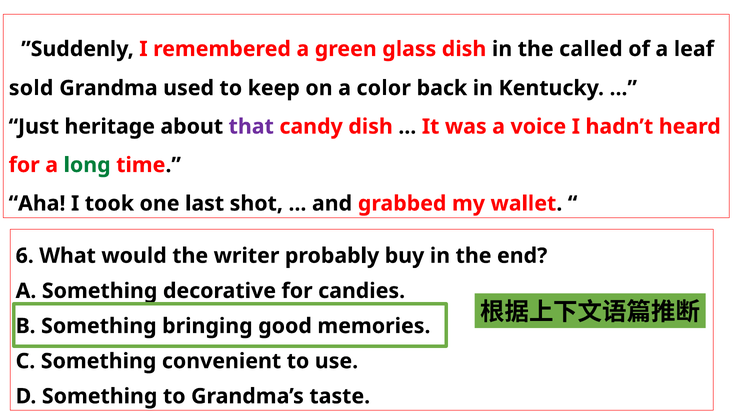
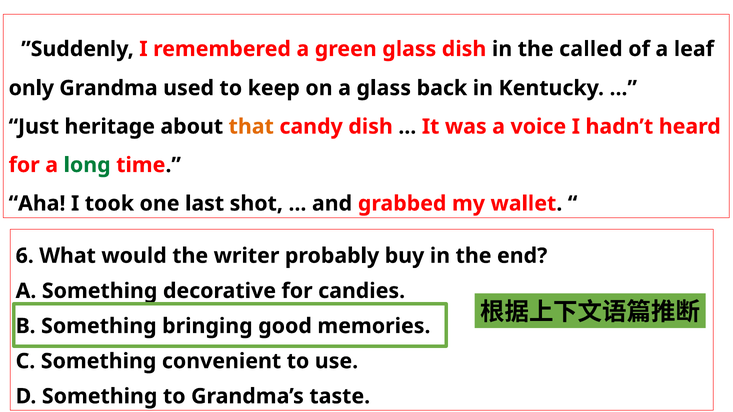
sold: sold -> only
a color: color -> glass
that colour: purple -> orange
